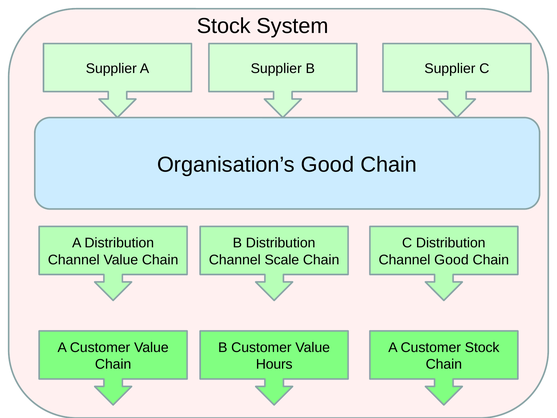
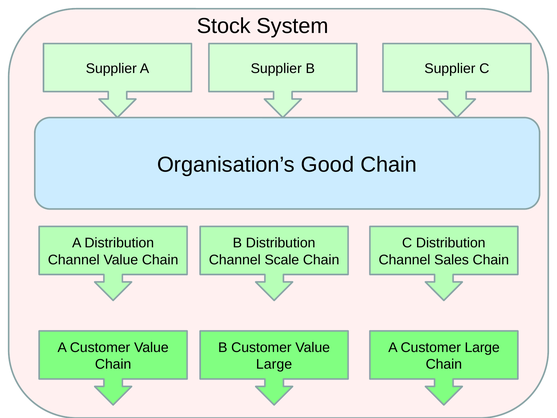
Channel Good: Good -> Sales
Customer Stock: Stock -> Large
Hours at (274, 364): Hours -> Large
